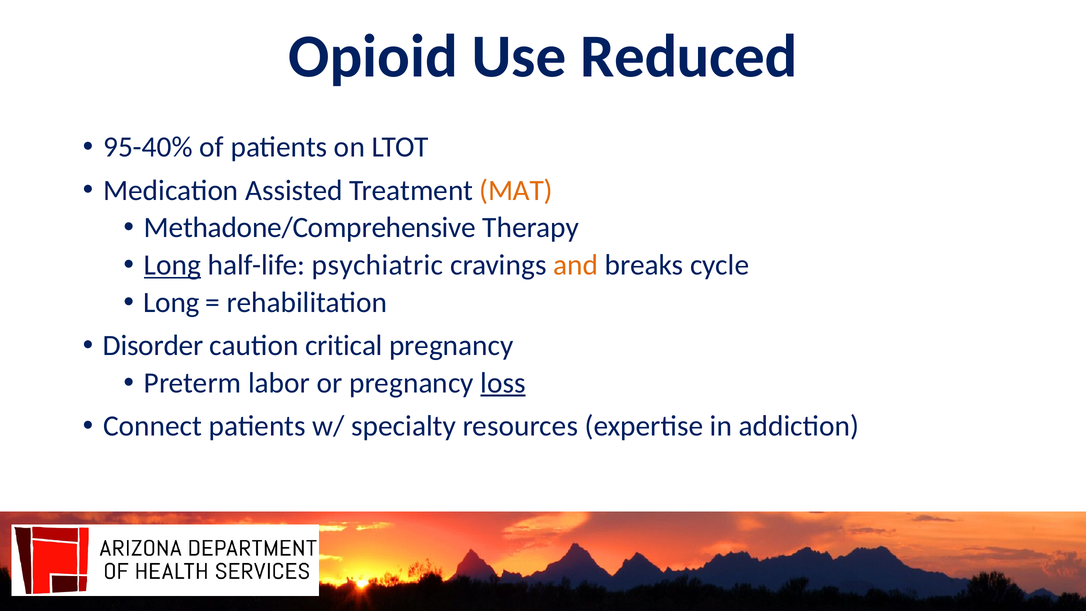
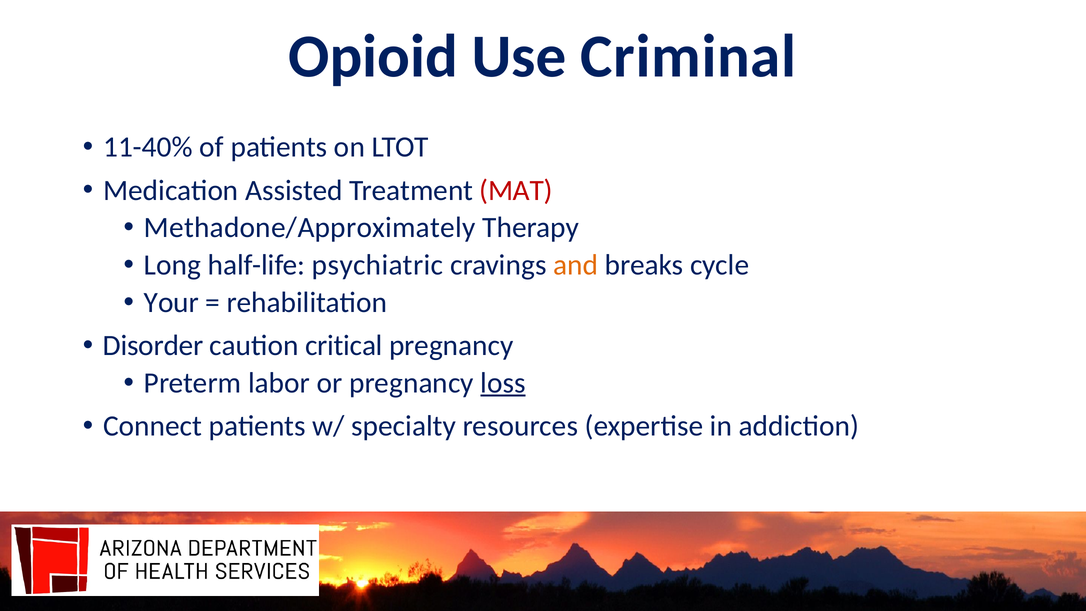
Reduced: Reduced -> Criminal
95-40%: 95-40% -> 11-40%
MAT colour: orange -> red
Methadone/Comprehensive: Methadone/Comprehensive -> Methadone/Approximately
Long at (172, 265) underline: present -> none
Long at (171, 302): Long -> Your
